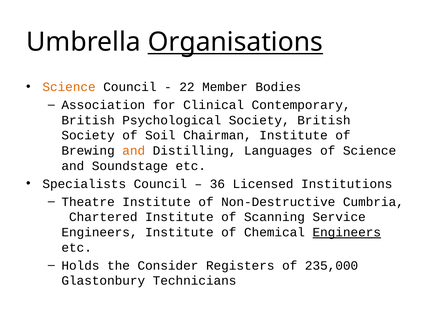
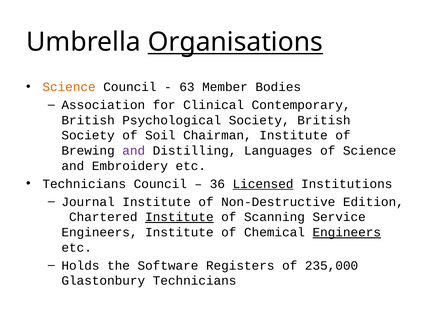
22: 22 -> 63
and at (134, 150) colour: orange -> purple
Soundstage: Soundstage -> Embroidery
Specialists at (84, 183): Specialists -> Technicians
Licensed underline: none -> present
Theatre: Theatre -> Journal
Cumbria: Cumbria -> Edition
Institute at (179, 217) underline: none -> present
Consider: Consider -> Software
